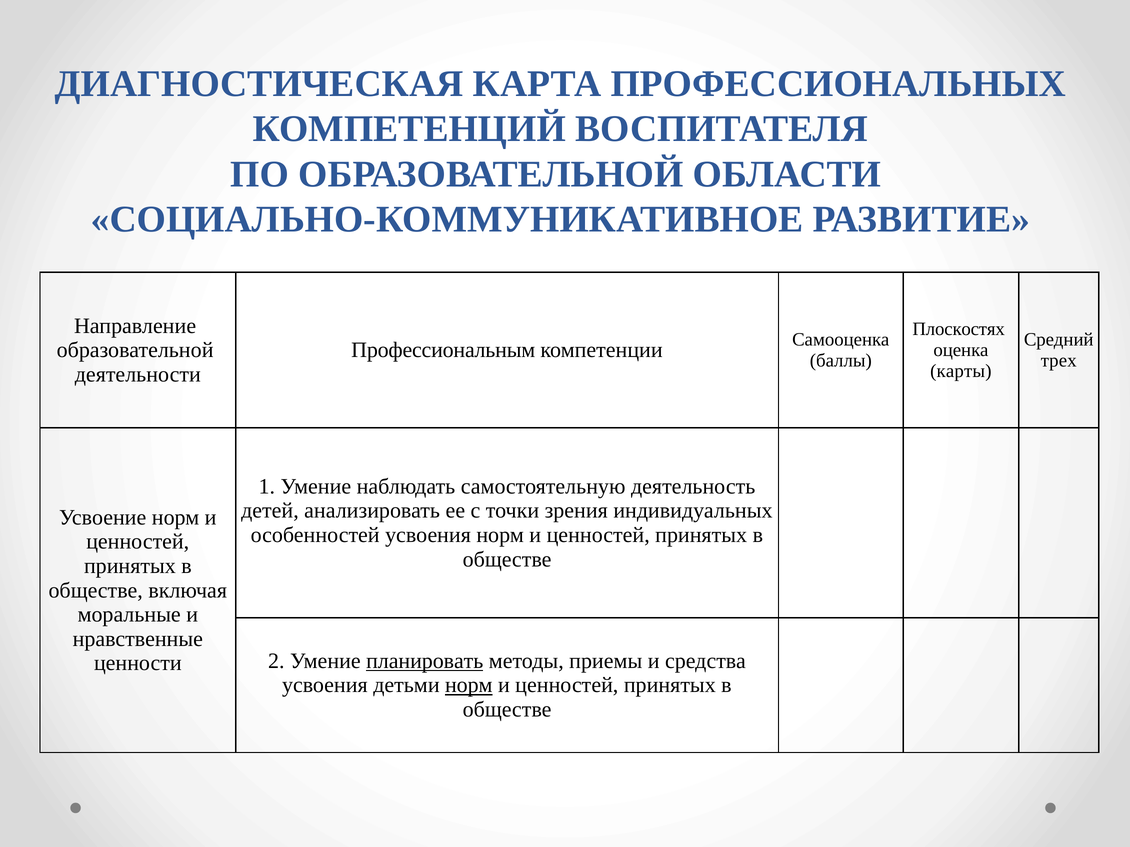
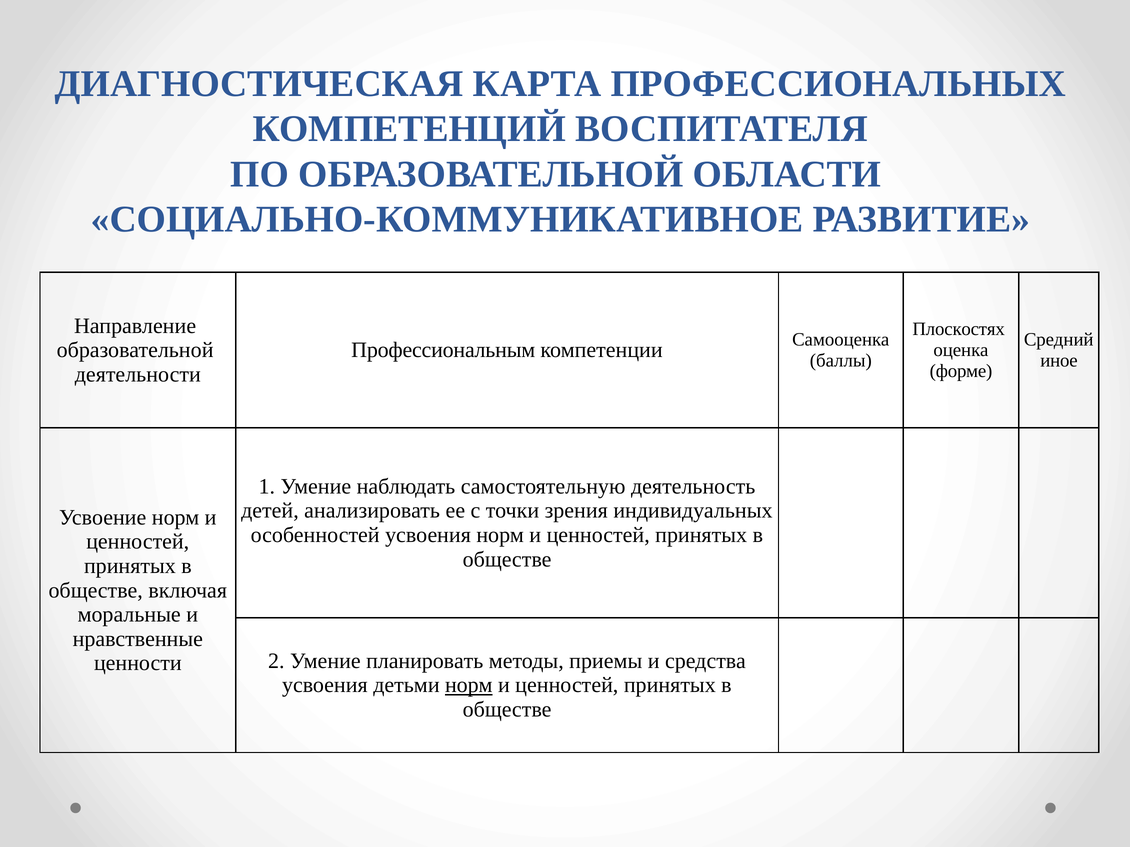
трех: трех -> иное
карты: карты -> форме
планировать underline: present -> none
